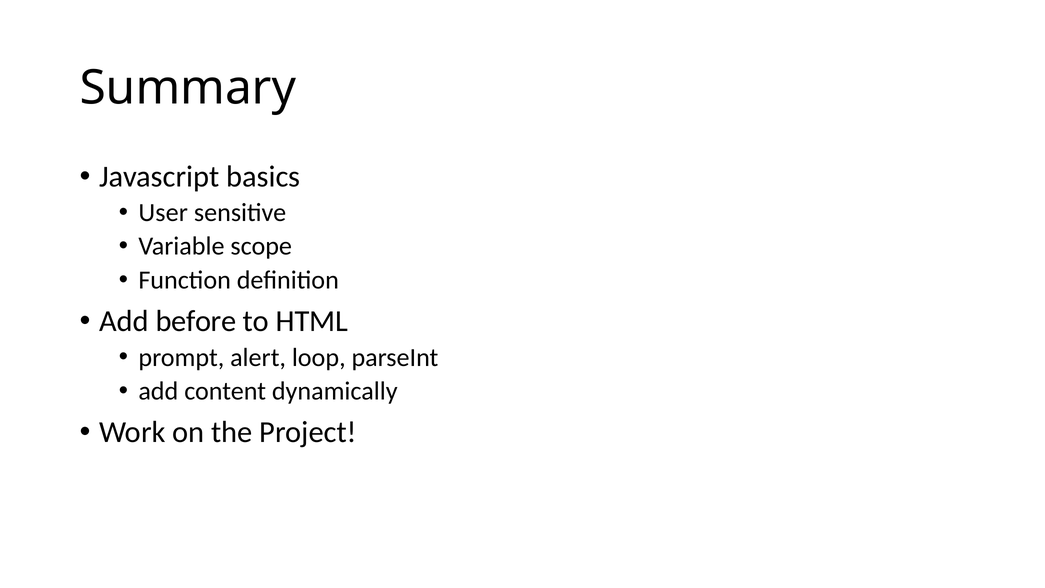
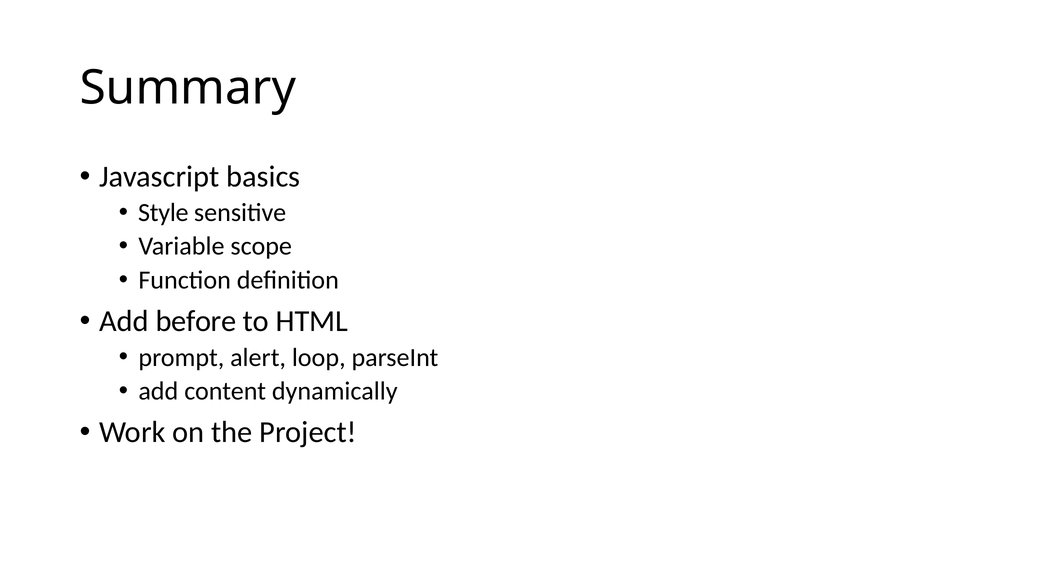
User: User -> Style
